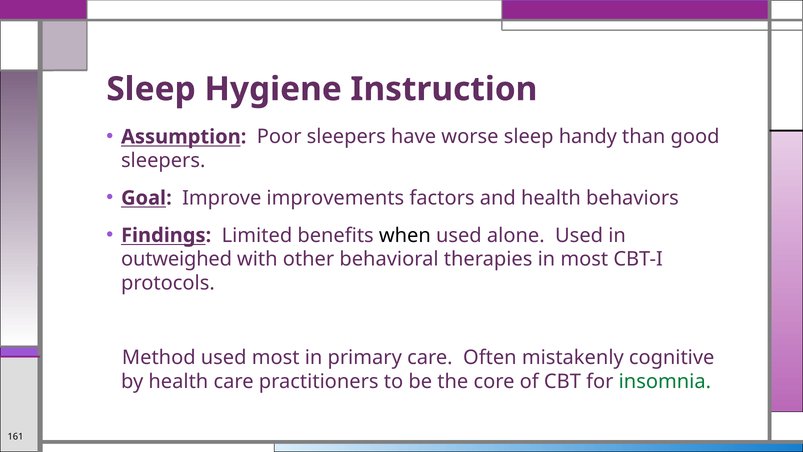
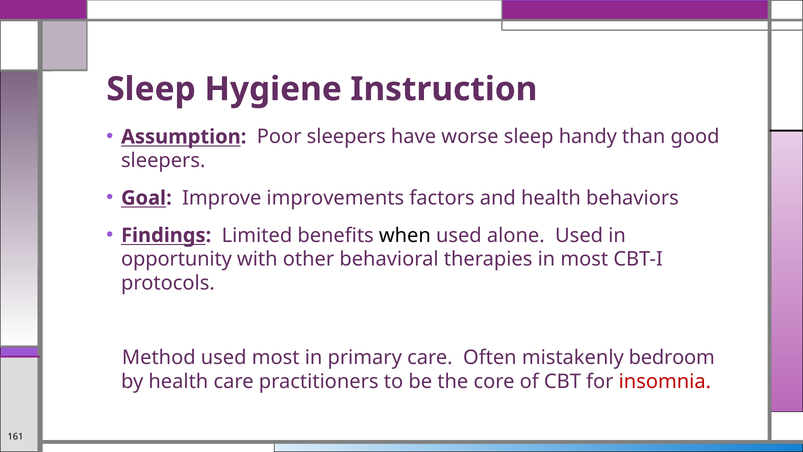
outweighed: outweighed -> opportunity
cognitive: cognitive -> bedroom
insomnia colour: green -> red
